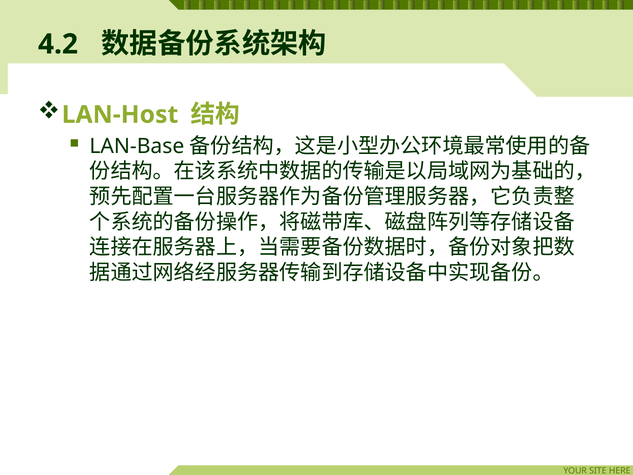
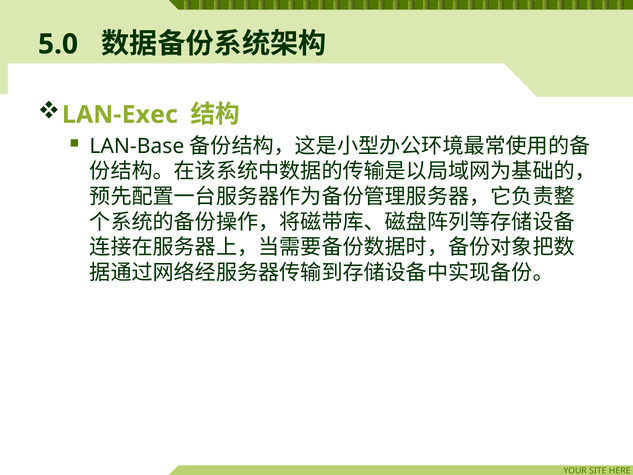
4.2: 4.2 -> 5.0
LAN-Host: LAN-Host -> LAN-Exec
